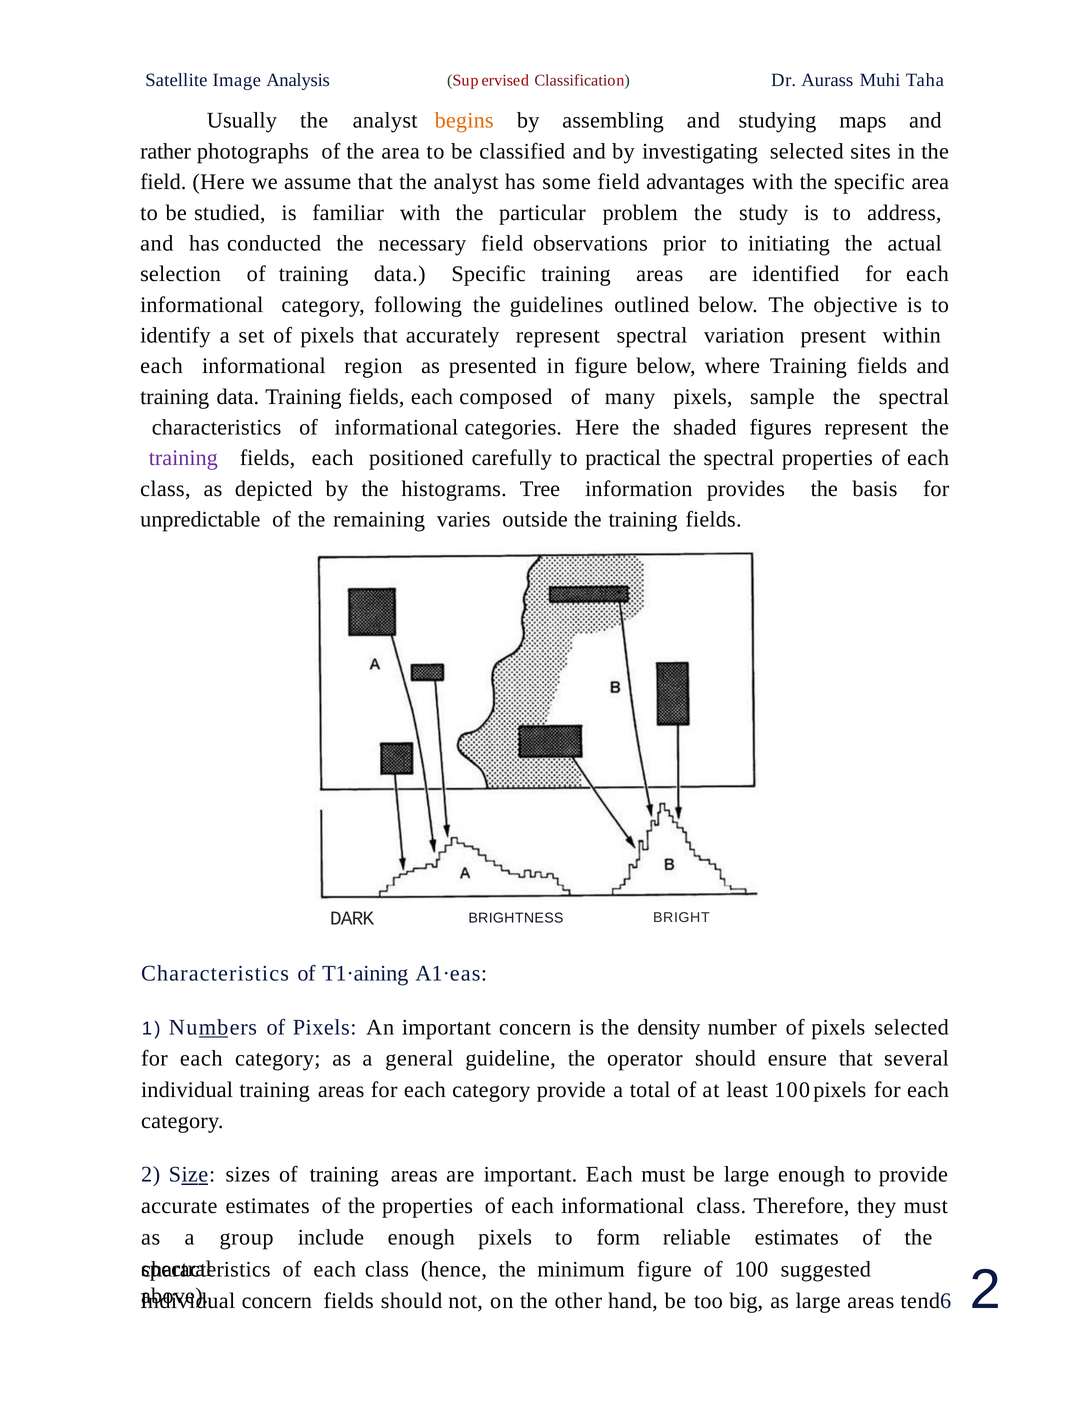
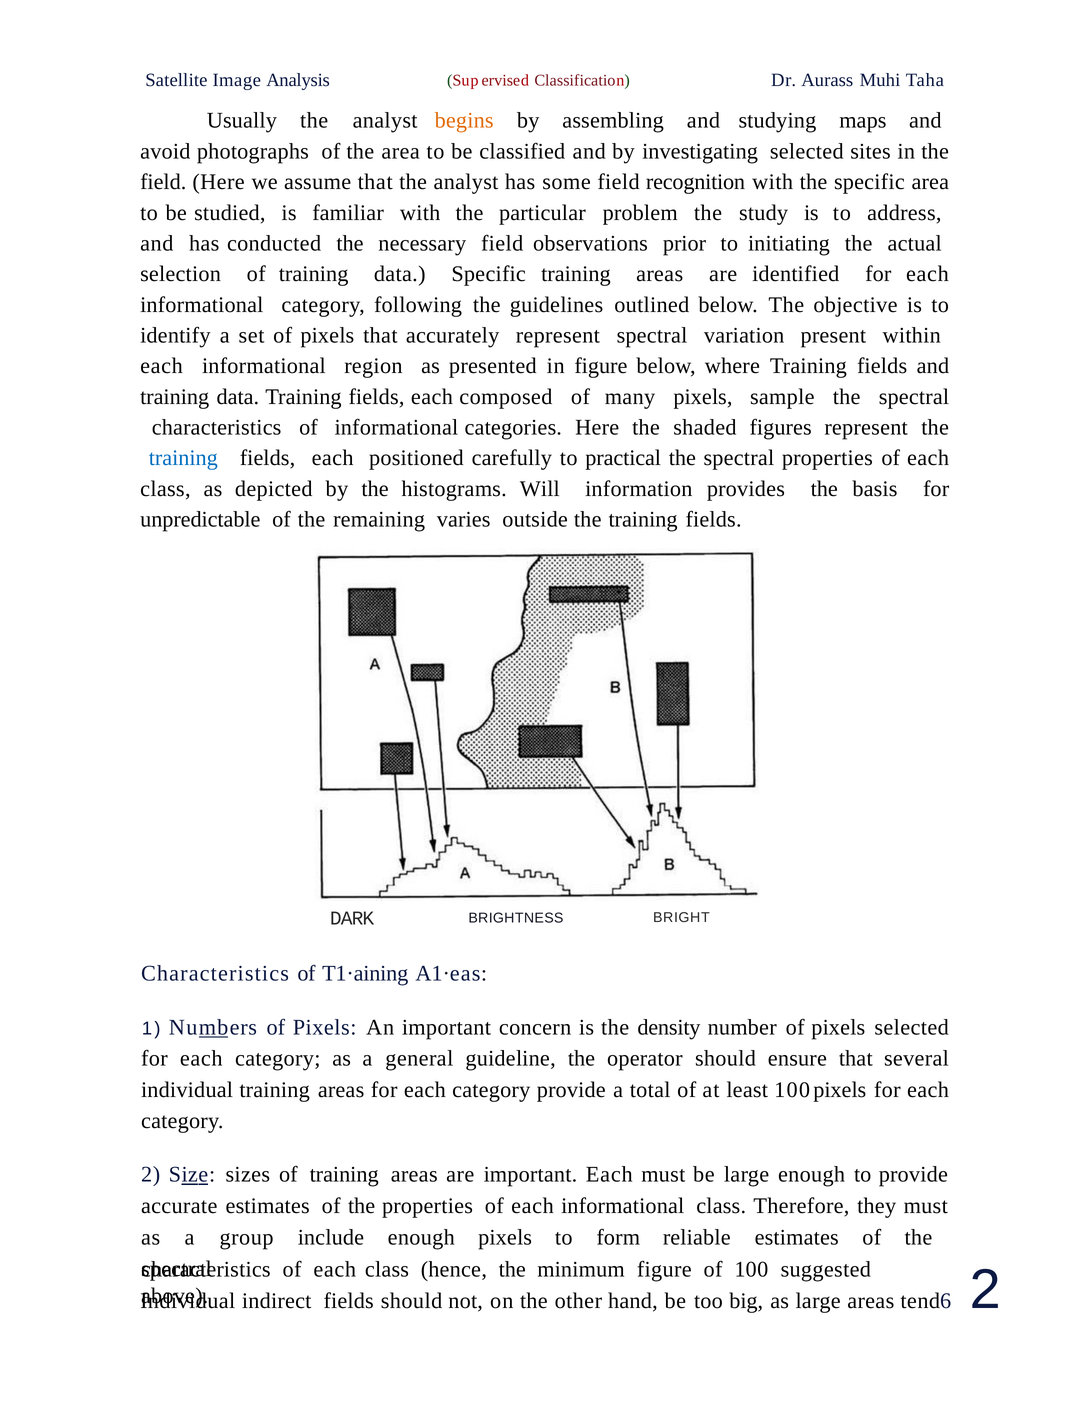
rather: rather -> avoid
advantages: advantages -> recognition
training at (183, 458) colour: purple -> blue
Tree: Tree -> Will
concern at (277, 1301): concern -> indirect
